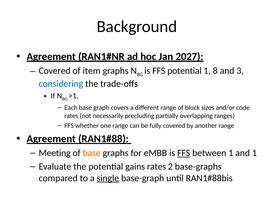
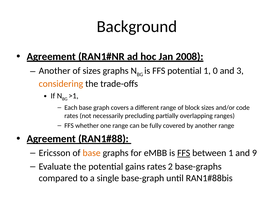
2027: 2027 -> 2008
Covered at (55, 71): Covered -> Another
of item: item -> sizes
8: 8 -> 0
considering colour: blue -> orange
Meeting: Meeting -> Ericsson
and 1: 1 -> 9
single underline: present -> none
